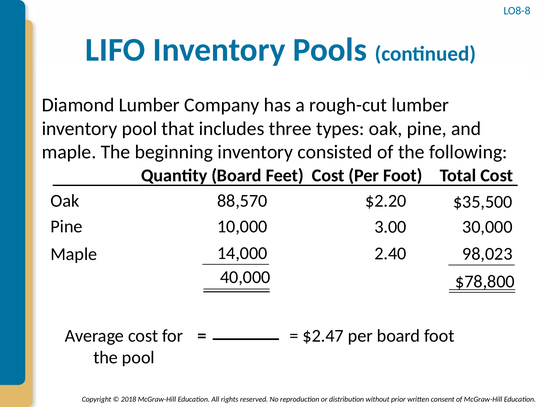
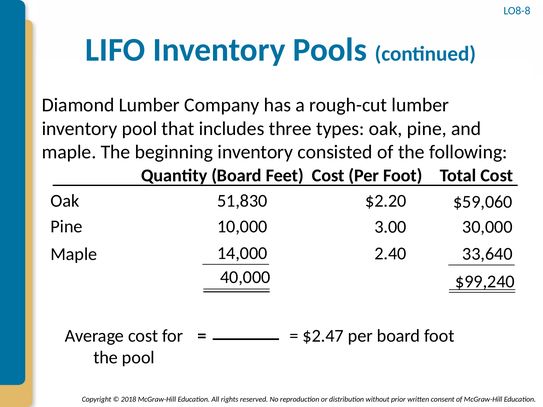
88,570: 88,570 -> 51,830
$35,500: $35,500 -> $59,060
98,023: 98,023 -> 33,640
$78,800: $78,800 -> $99,240
